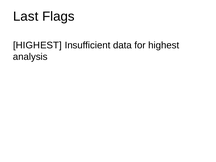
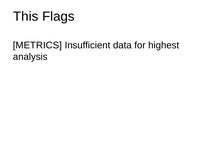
Last: Last -> This
HIGHEST at (37, 45): HIGHEST -> METRICS
